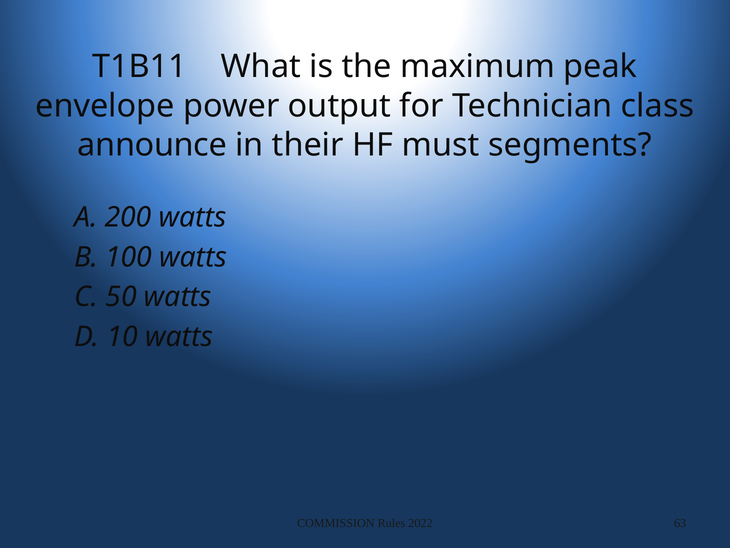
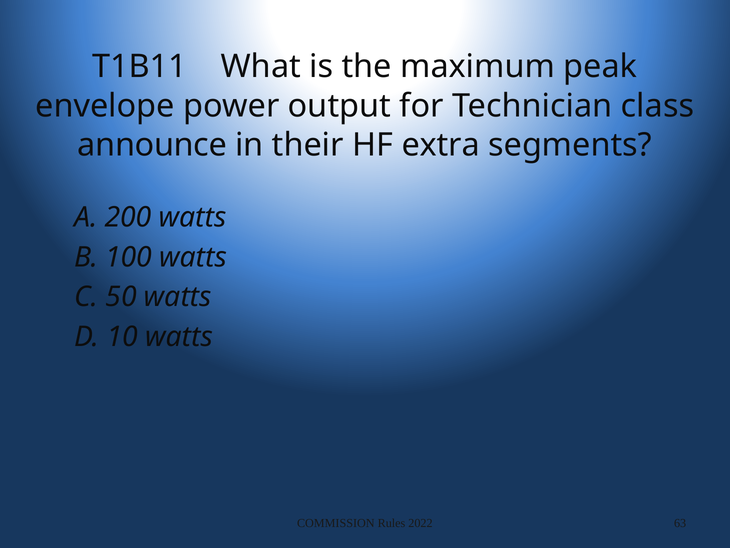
must: must -> extra
